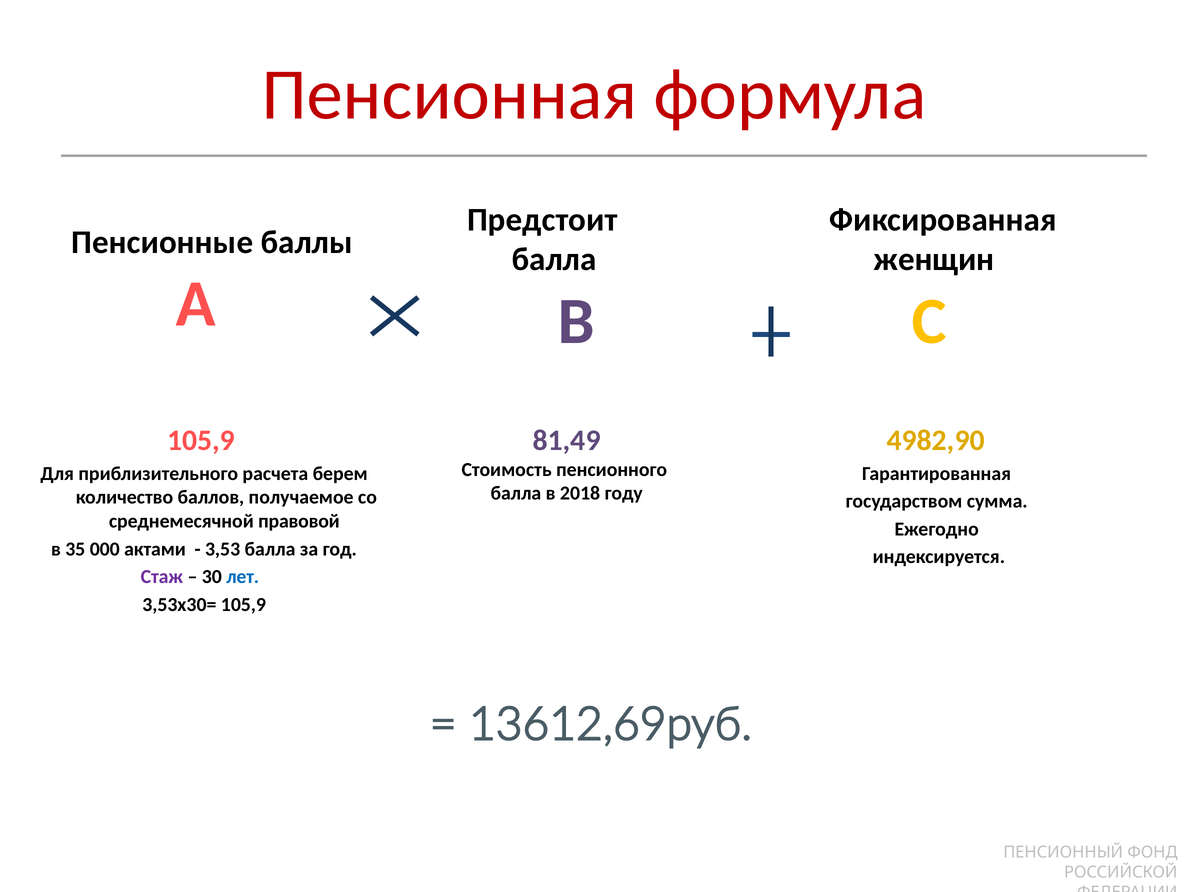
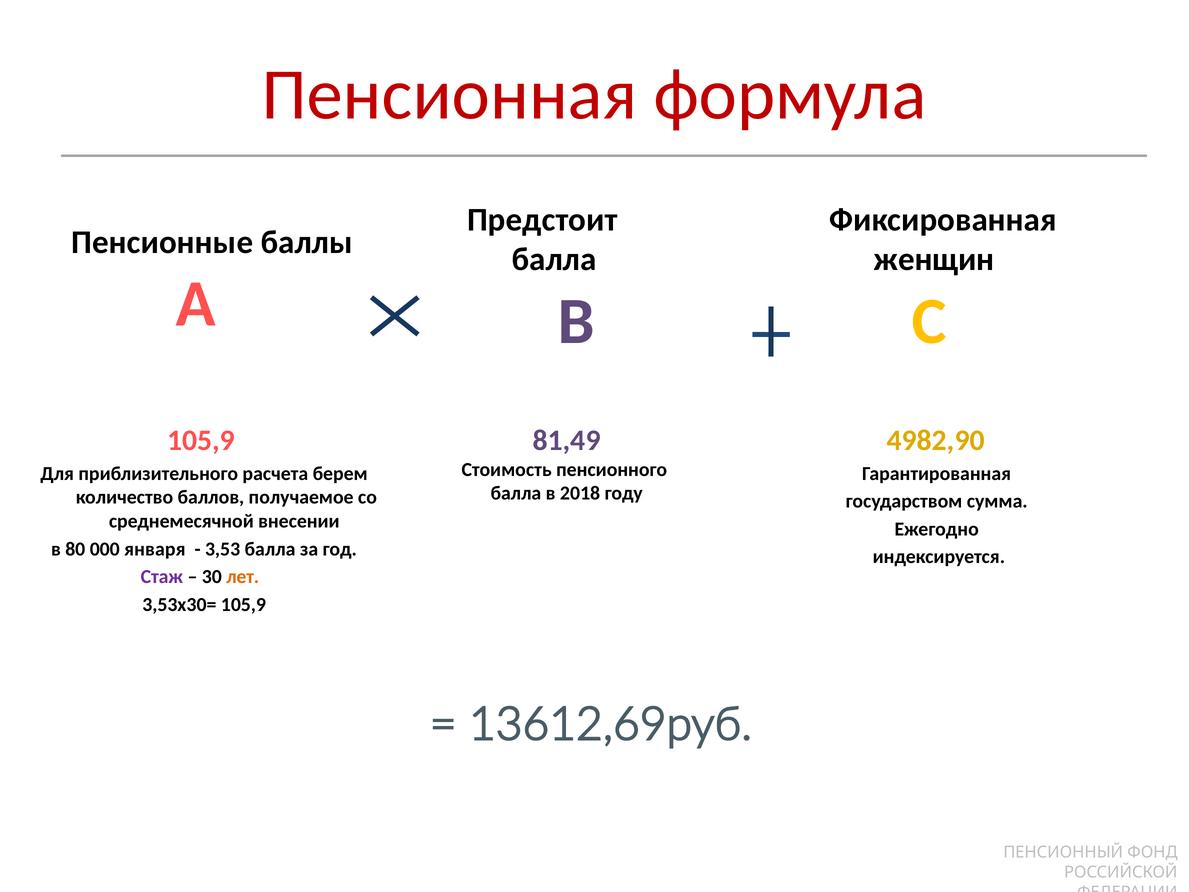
правовой: правовой -> внесении
35: 35 -> 80
актами: актами -> января
лет colour: blue -> orange
